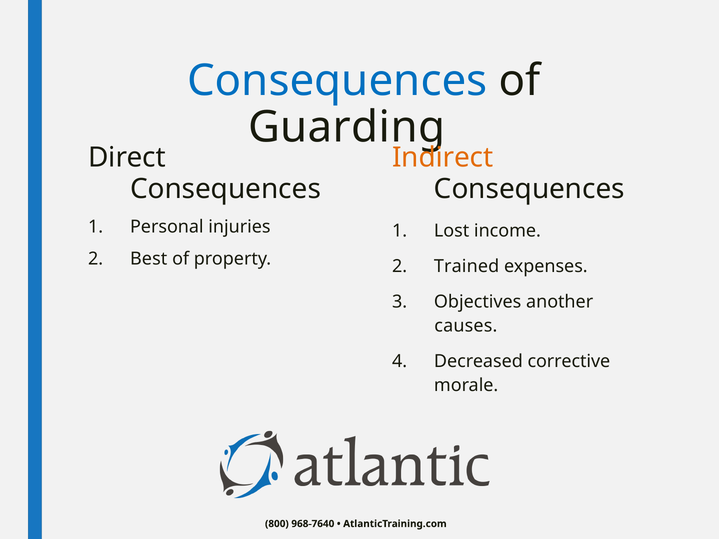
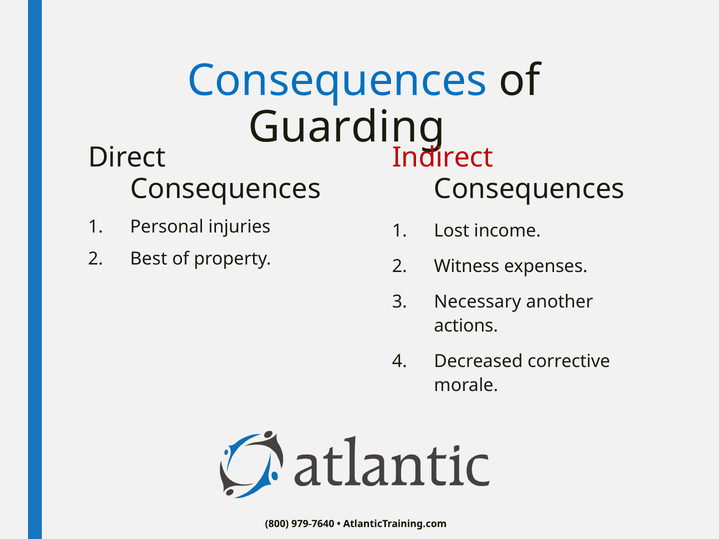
Indirect colour: orange -> red
Trained: Trained -> Witness
Objectives: Objectives -> Necessary
causes: causes -> actions
968-7640: 968-7640 -> 979-7640
